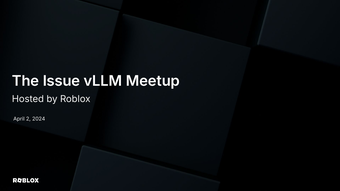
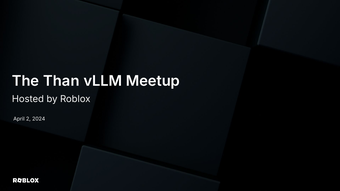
Issue: Issue -> Than
